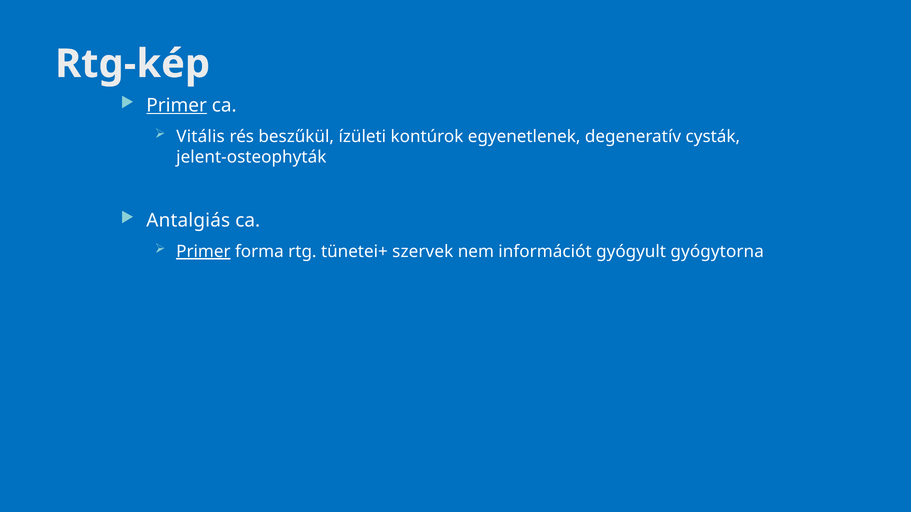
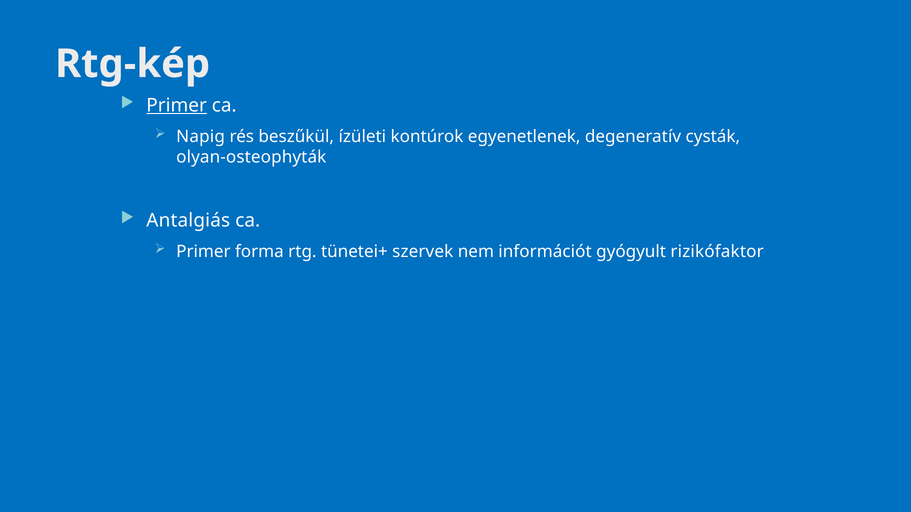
Vitális: Vitális -> Napig
jelent-osteophyták: jelent-osteophyták -> olyan-osteophyták
Primer at (203, 252) underline: present -> none
gyógytorna: gyógytorna -> rizikófaktor
